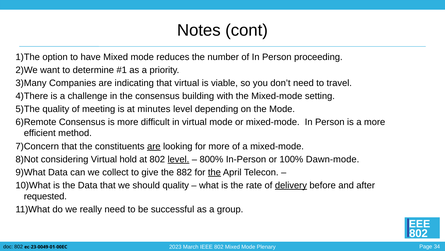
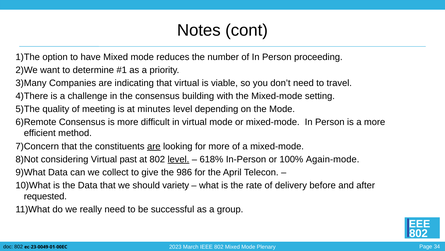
hold: hold -> past
800%: 800% -> 618%
Dawn-mode: Dawn-mode -> Again-mode
882: 882 -> 986
the at (214, 172) underline: present -> none
should quality: quality -> variety
delivery underline: present -> none
